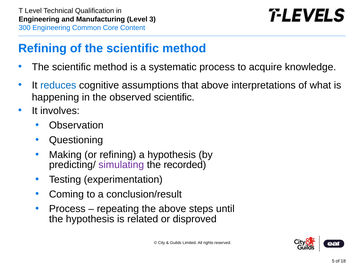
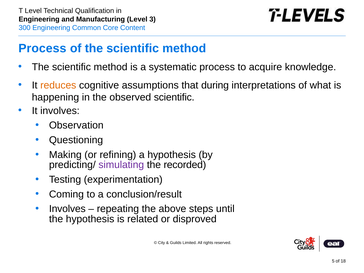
Refining at (42, 48): Refining -> Process
reduces colour: blue -> orange
that above: above -> during
Process at (67, 209): Process -> Involves
